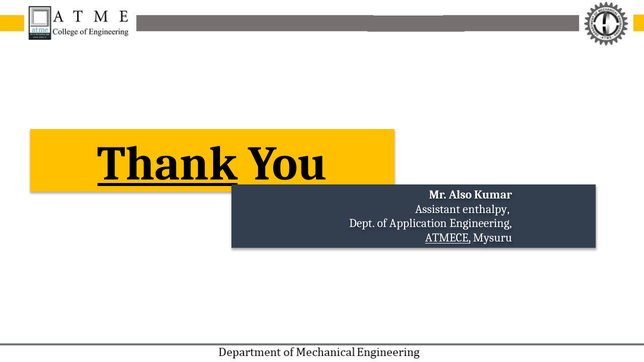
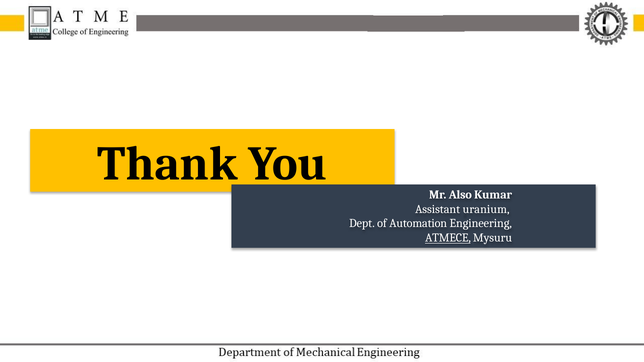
Thank underline: present -> none
enthalpy: enthalpy -> uranium
Application: Application -> Automation
